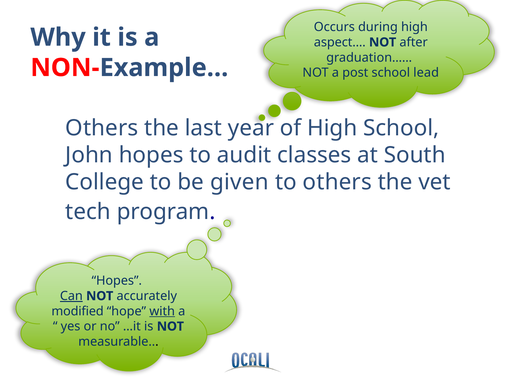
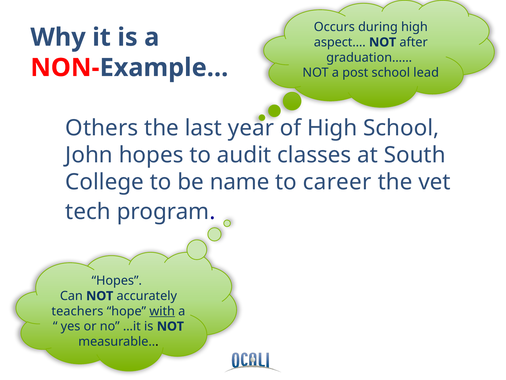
given: given -> name
to others: others -> career
Can underline: present -> none
modified: modified -> teachers
